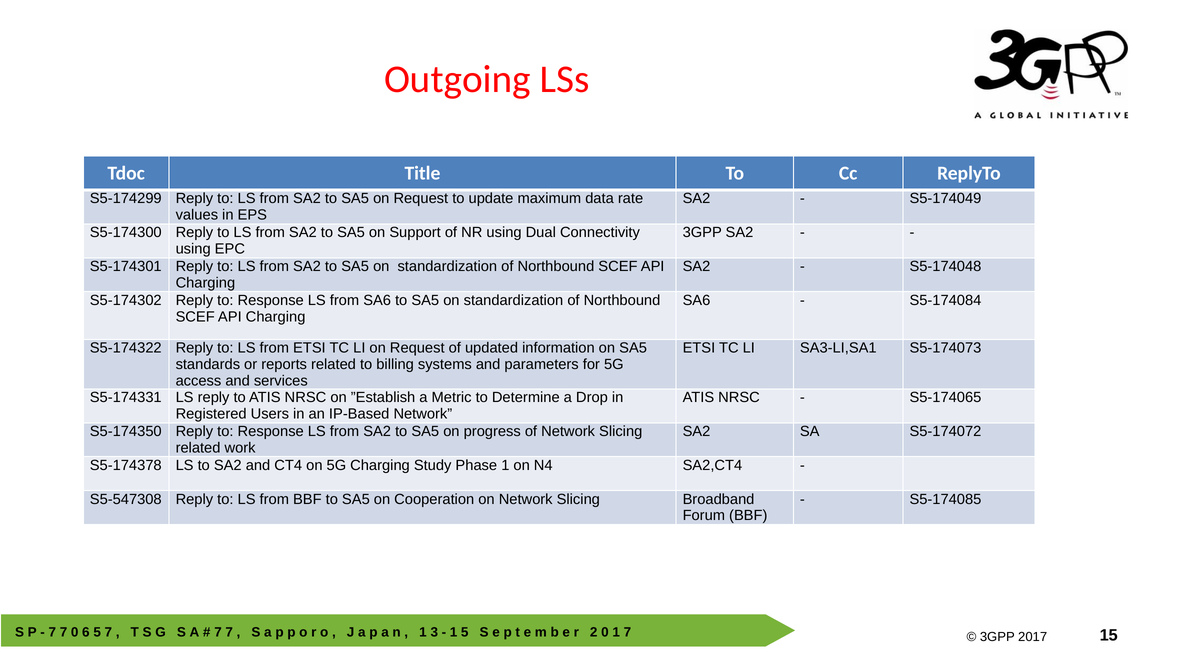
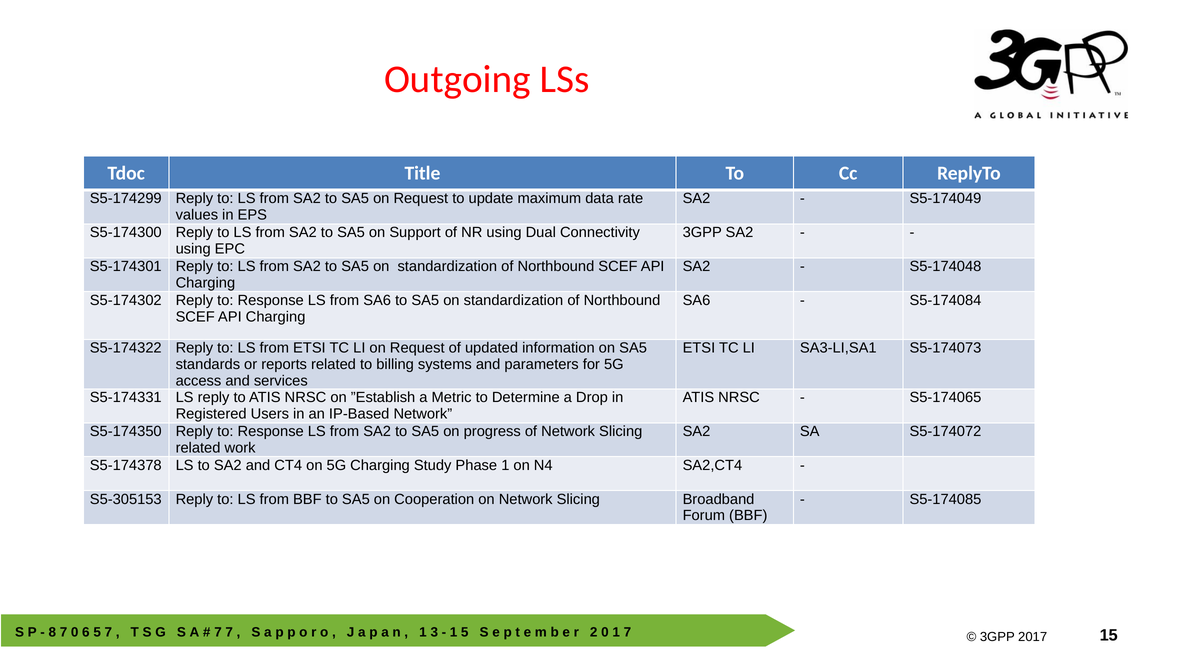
S5-547308: S5-547308 -> S5-305153
7 at (52, 632): 7 -> 8
